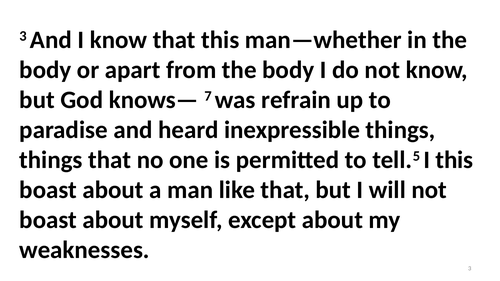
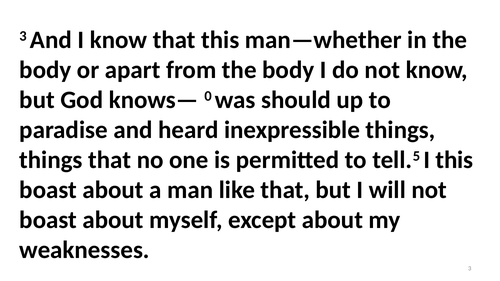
7: 7 -> 0
refrain: refrain -> should
